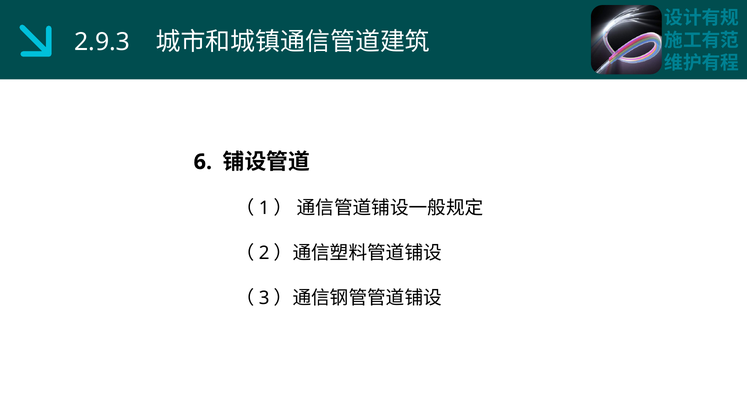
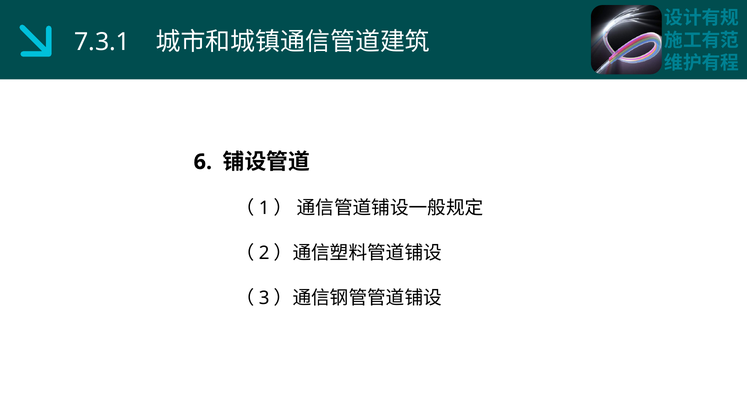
2.9.3: 2.9.3 -> 7.3.1
